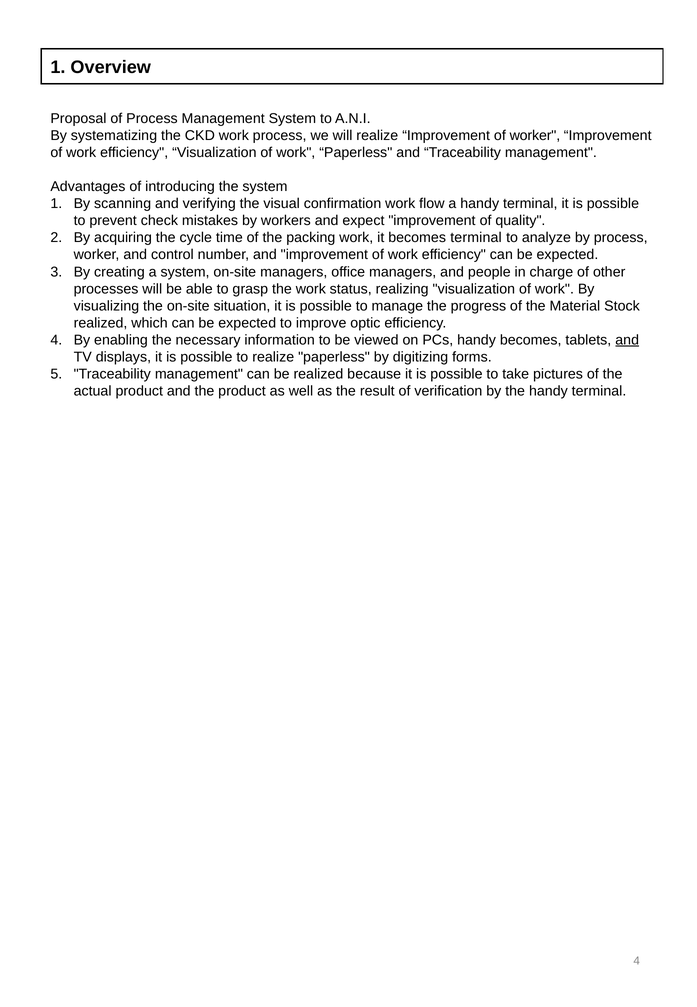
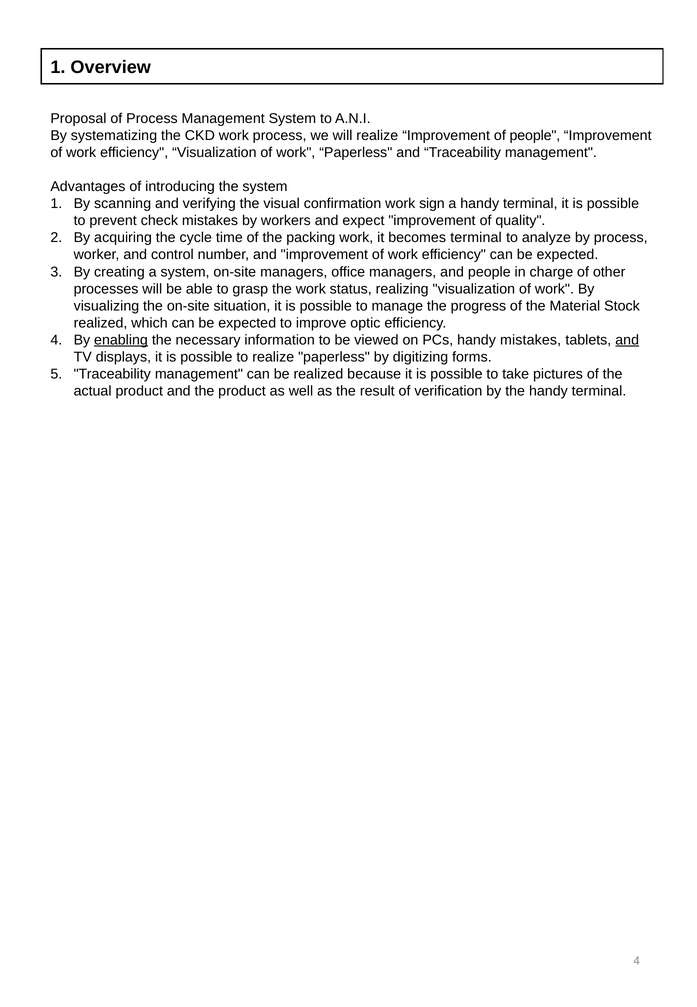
of worker: worker -> people
flow: flow -> sign
enabling underline: none -> present
handy becomes: becomes -> mistakes
